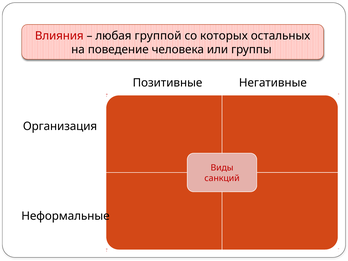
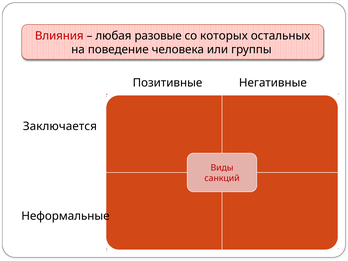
группой: группой -> разовые
Организация: Организация -> Заключается
